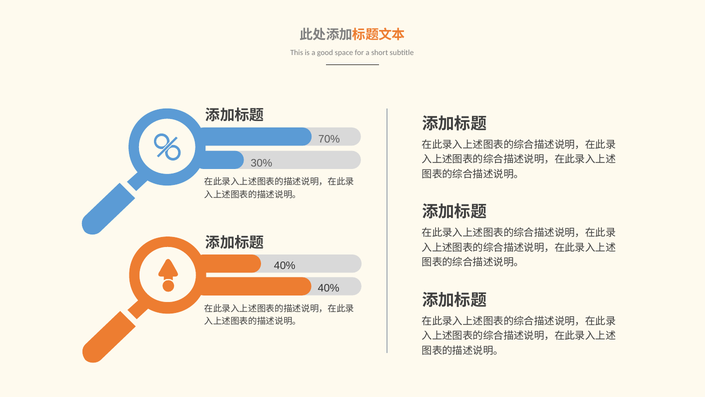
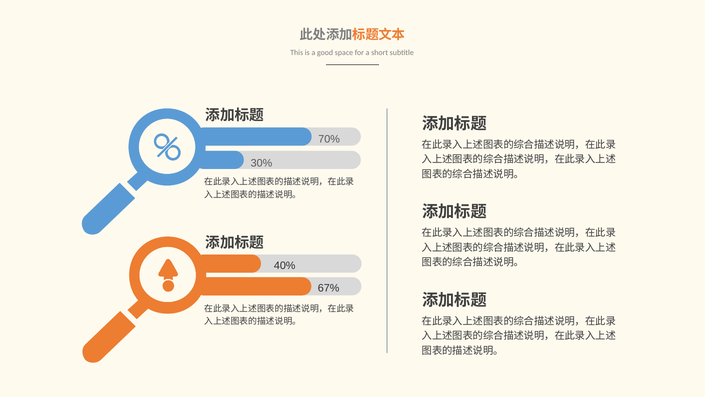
40% at (329, 288): 40% -> 67%
